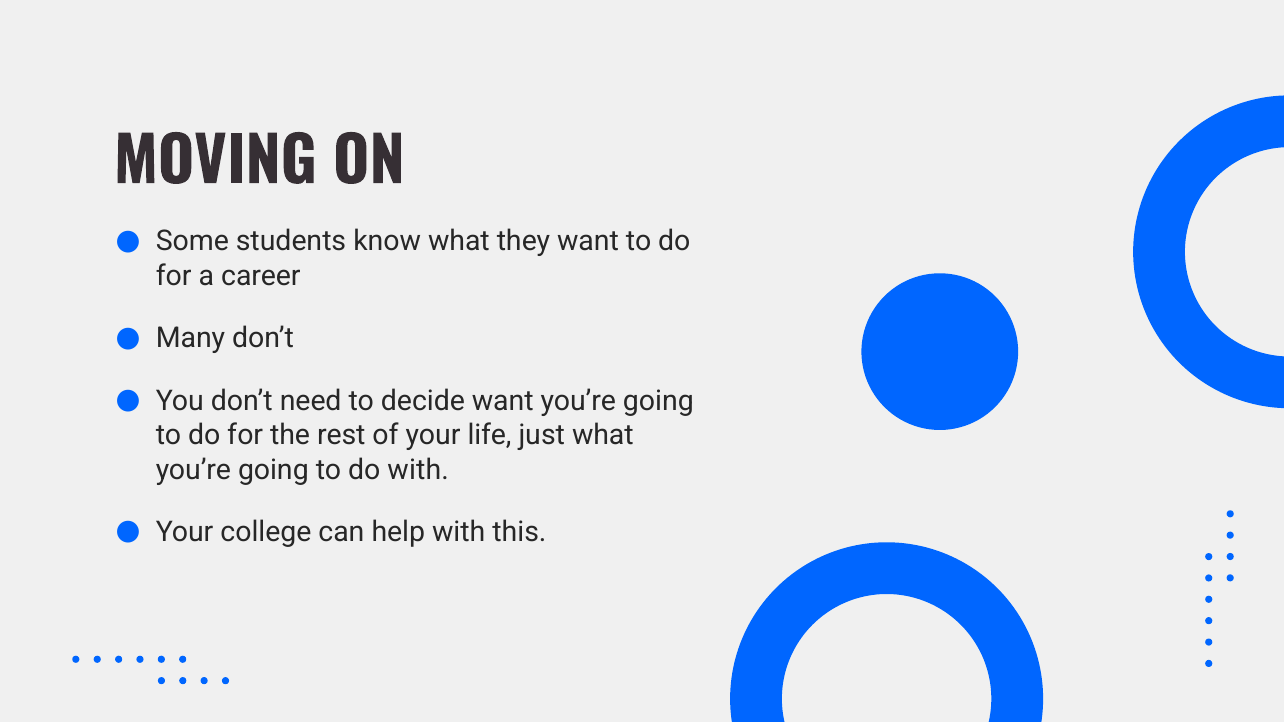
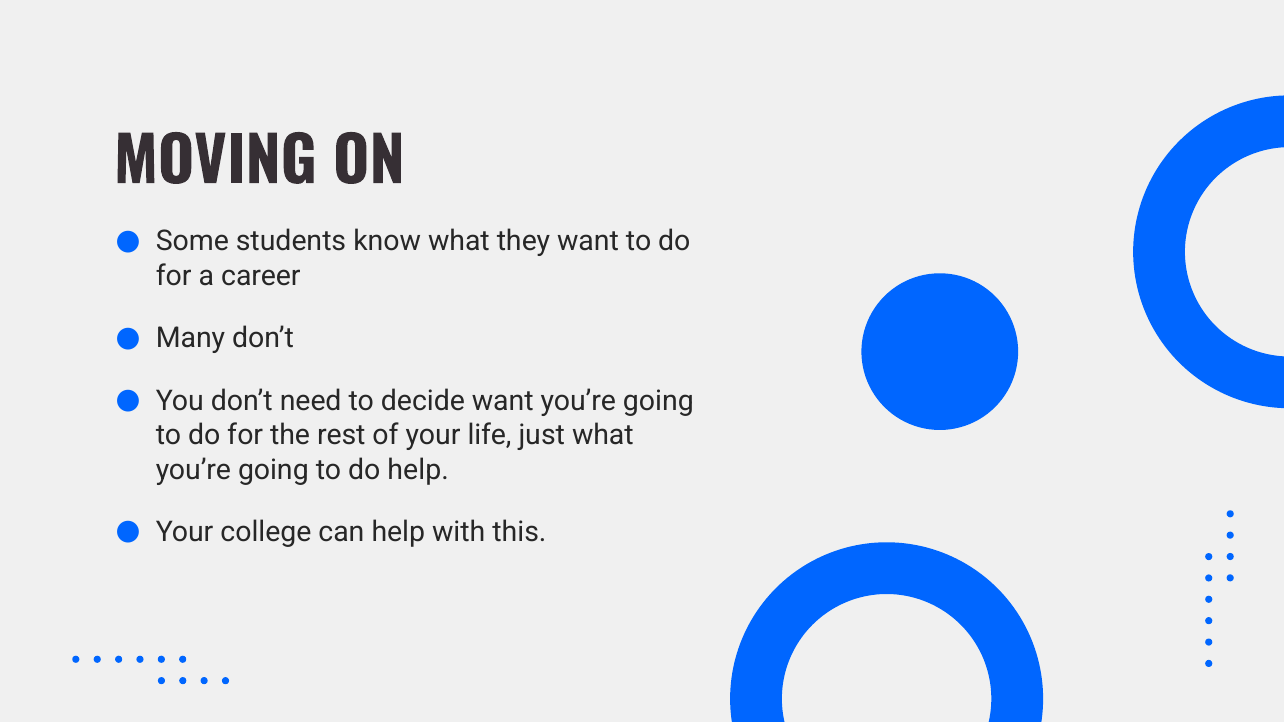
do with: with -> help
